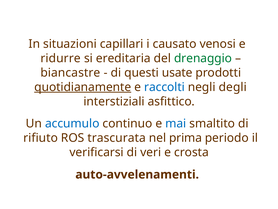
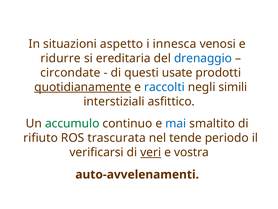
capillari: capillari -> aspetto
causato: causato -> innesca
drenaggio colour: green -> blue
biancastre: biancastre -> circondate
degli: degli -> simili
accumulo colour: blue -> green
prima: prima -> tende
veri underline: none -> present
crosta: crosta -> vostra
